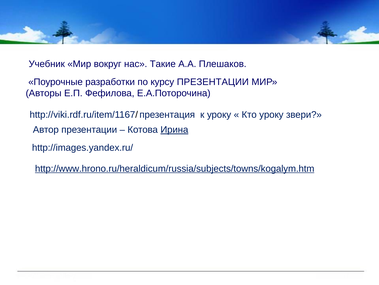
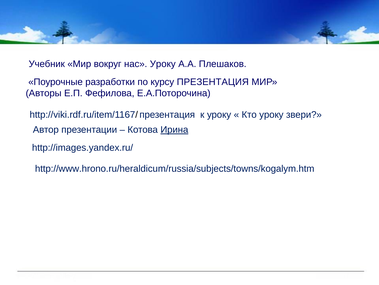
нас Такие: Такие -> Уроку
курсу ПРЕЗЕНТАЦИИ: ПРЕЗЕНТАЦИИ -> ПРЕЗЕНТАЦИЯ
http://www.hrono.ru/heraldicum/russia/subjects/towns/kogalym.htm underline: present -> none
